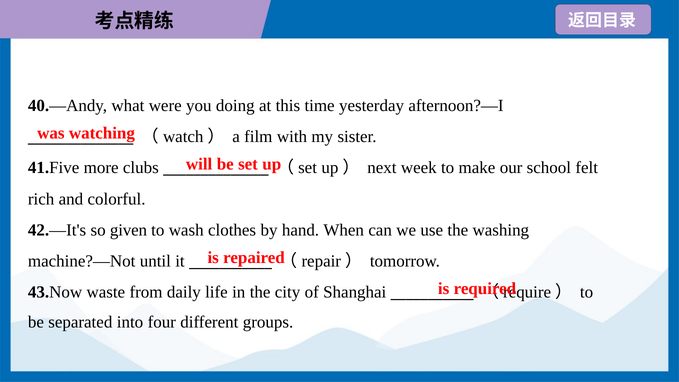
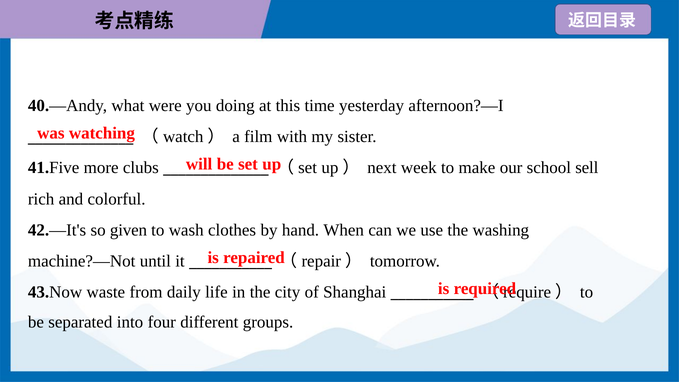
felt: felt -> sell
